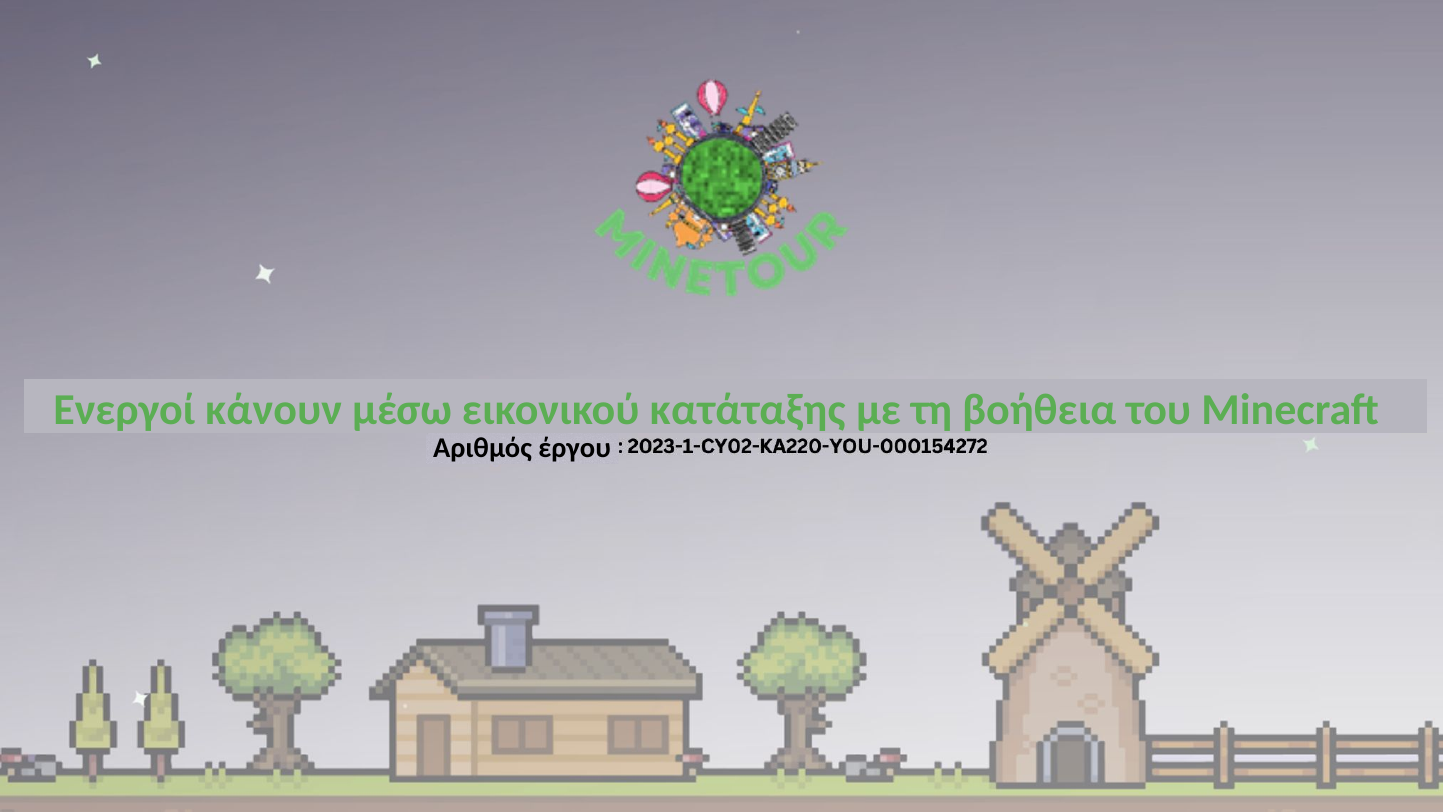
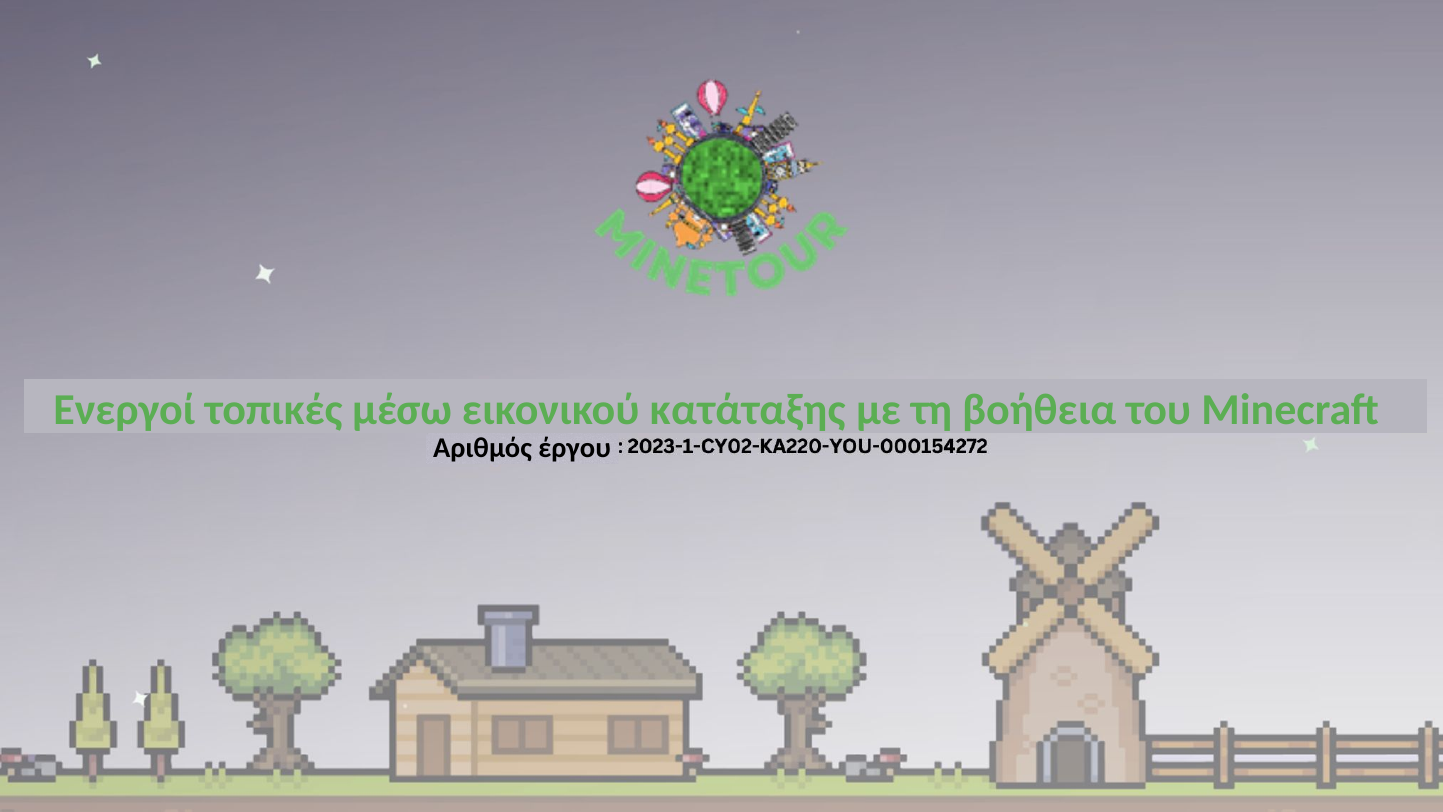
κάνουν: κάνουν -> τοπικές
